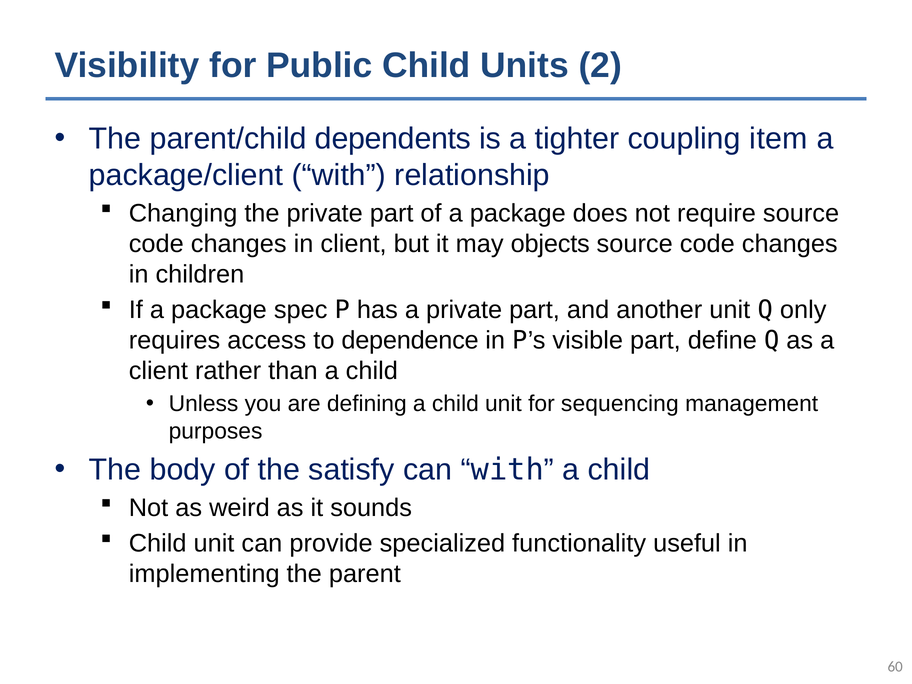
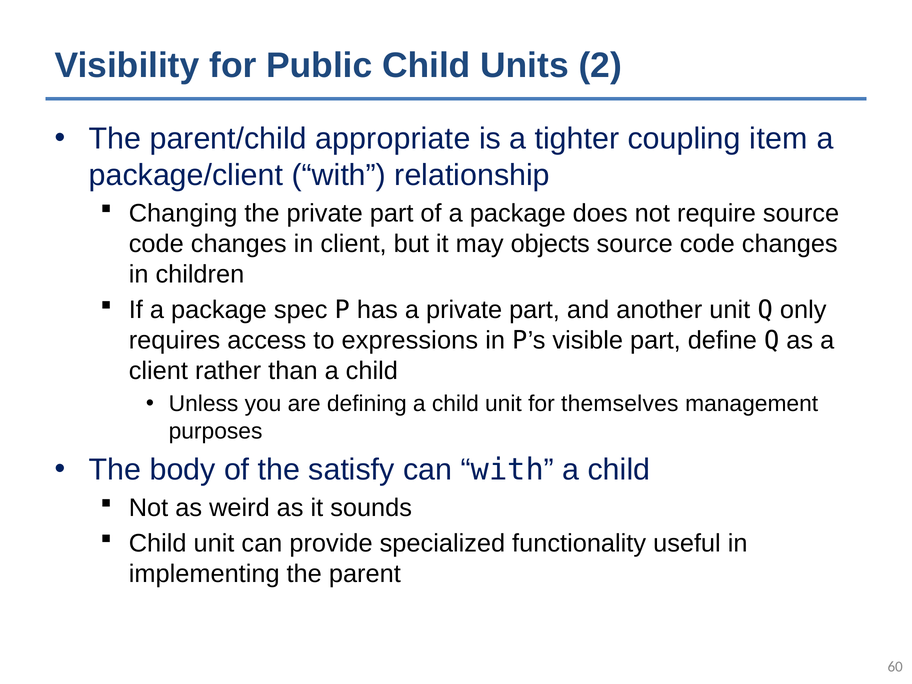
dependents: dependents -> appropriate
dependence: dependence -> expressions
sequencing: sequencing -> themselves
